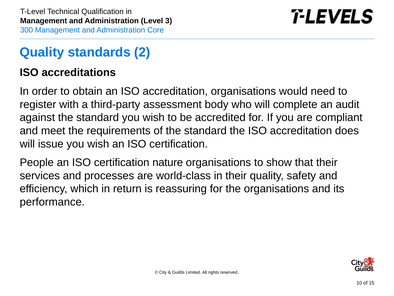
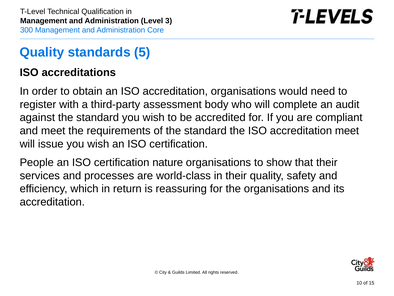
2: 2 -> 5
accreditation does: does -> meet
performance at (52, 202): performance -> accreditation
